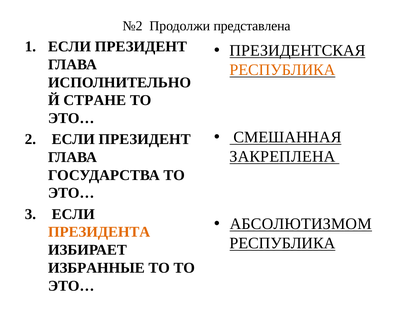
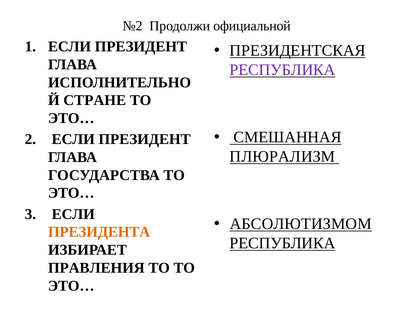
представлена: представлена -> официальной
РЕСПУБЛИКА at (283, 70) colour: orange -> purple
ЗАКРЕПЛЕНА: ЗАКРЕПЛЕНА -> ПЛЮРАЛИЗМ
ИЗБРАННЫЕ: ИЗБРАННЫЕ -> ПРАВЛЕНИЯ
